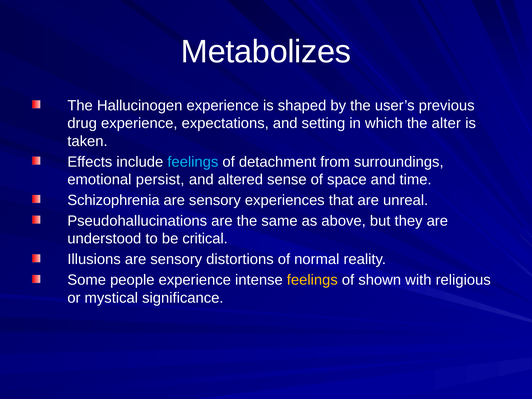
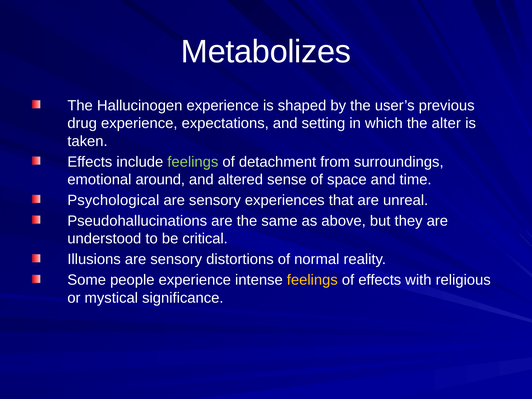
feelings at (193, 162) colour: light blue -> light green
persist: persist -> around
Schizophrenia: Schizophrenia -> Psychological
of shown: shown -> effects
